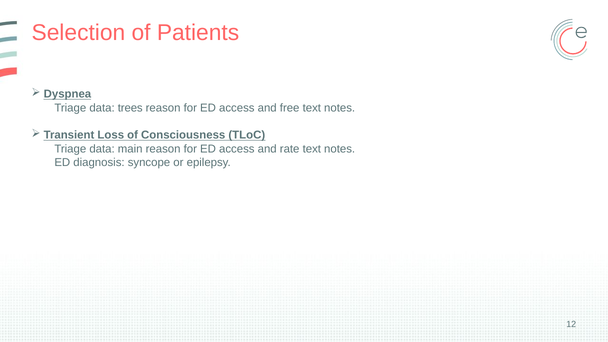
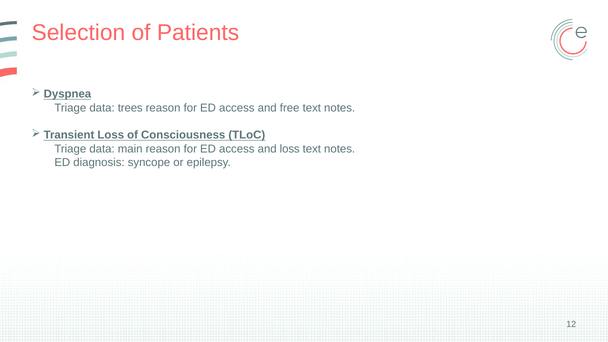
and rate: rate -> loss
